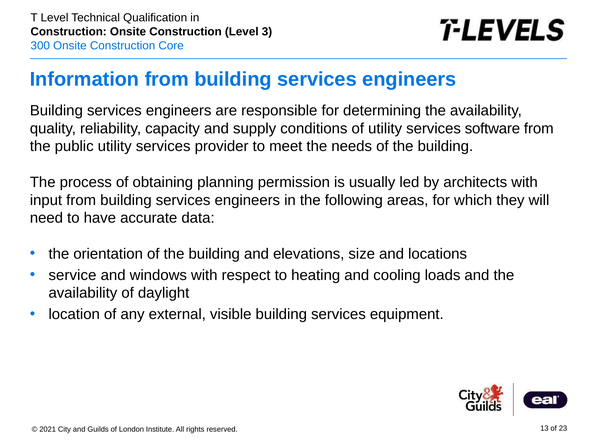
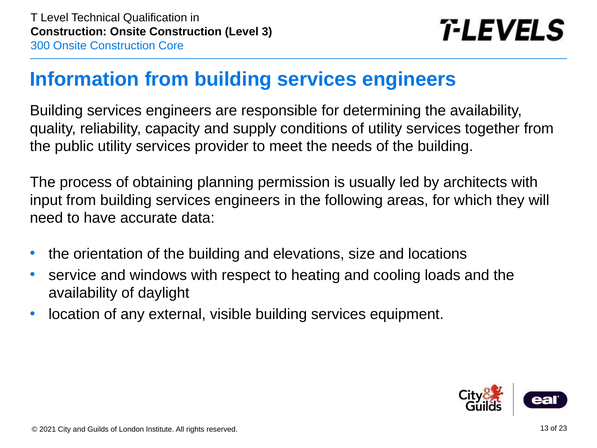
software: software -> together
